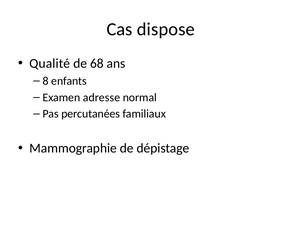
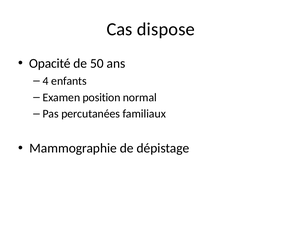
Qualité: Qualité -> Opacité
68: 68 -> 50
8: 8 -> 4
adresse: adresse -> position
